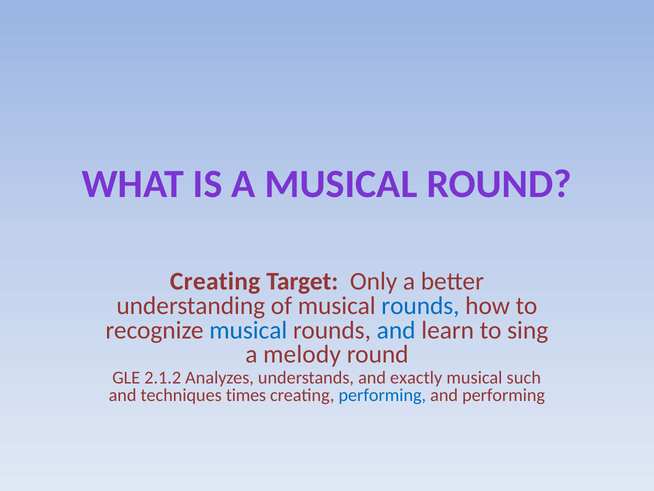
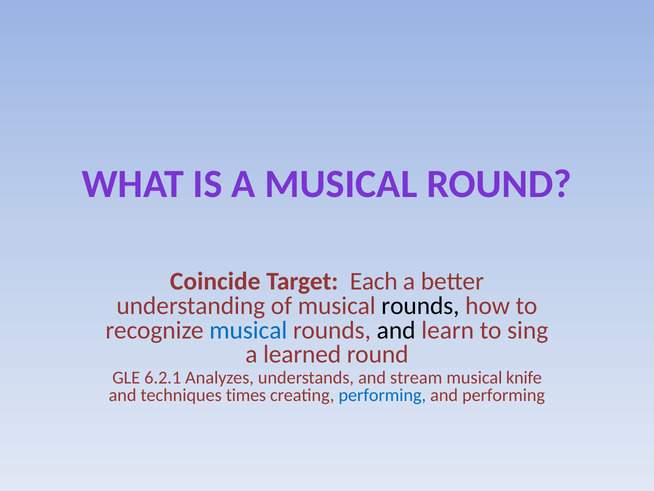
Creating at (215, 281): Creating -> Coincide
Only: Only -> Each
rounds at (420, 305) colour: blue -> black
and at (396, 330) colour: blue -> black
melody: melody -> learned
2.1.2: 2.1.2 -> 6.2.1
exactly: exactly -> stream
such: such -> knife
